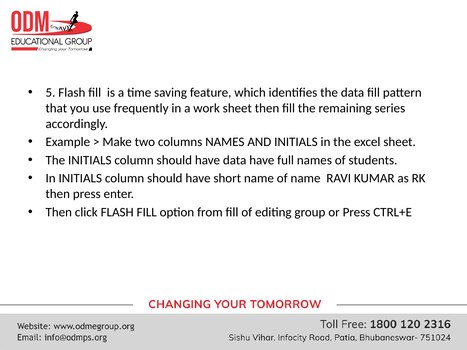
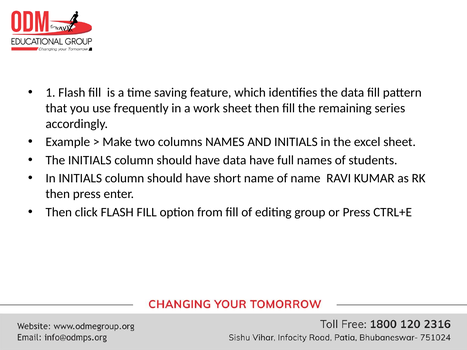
5: 5 -> 1
